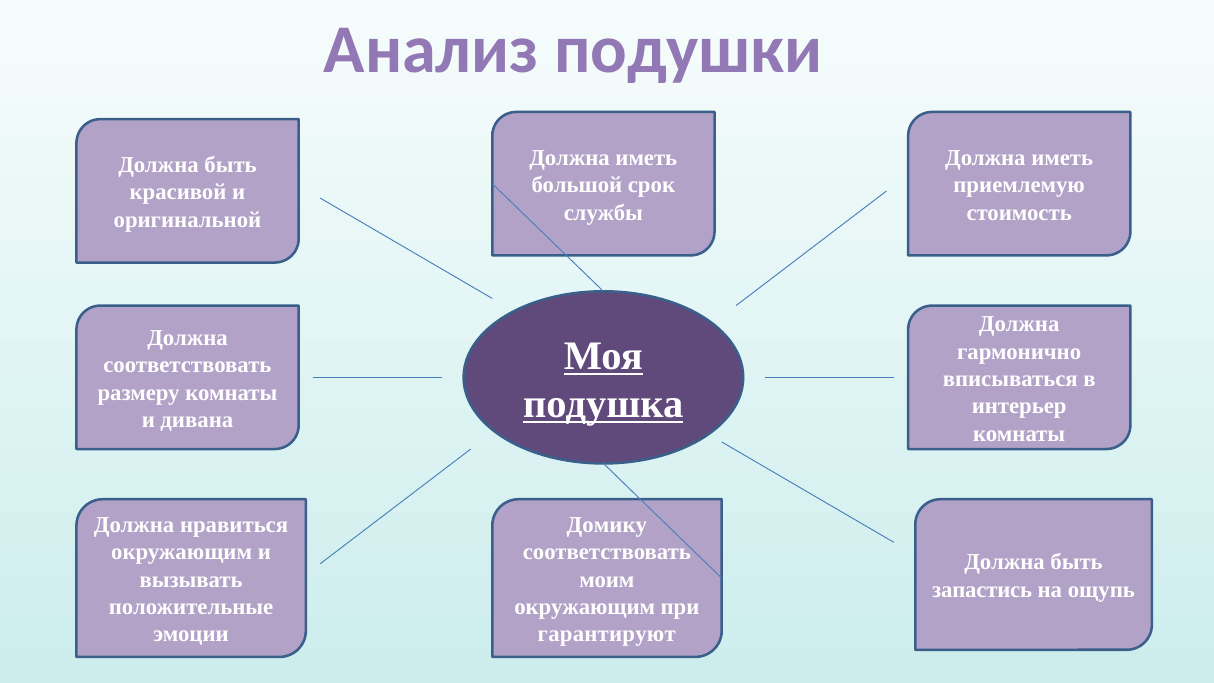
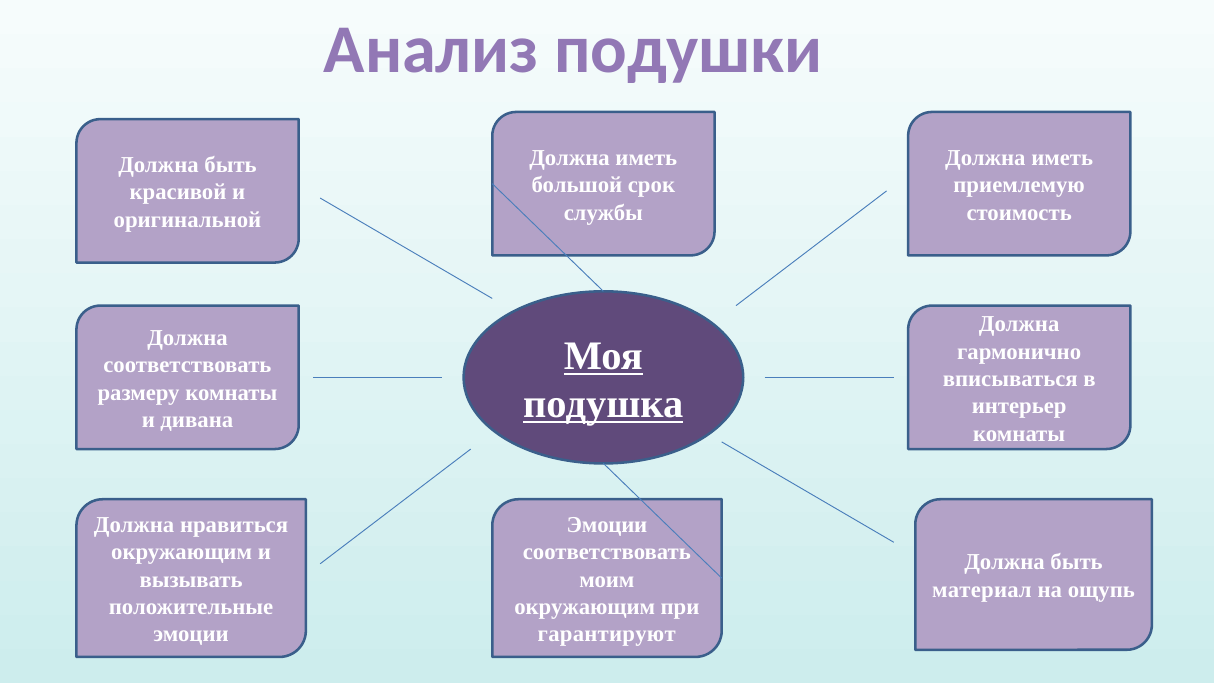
Домику at (607, 525): Домику -> Эмоции
запастись: запастись -> материал
